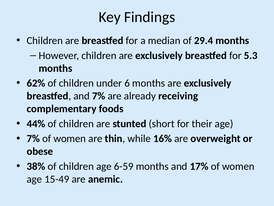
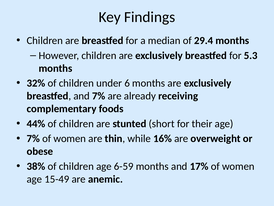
62%: 62% -> 32%
